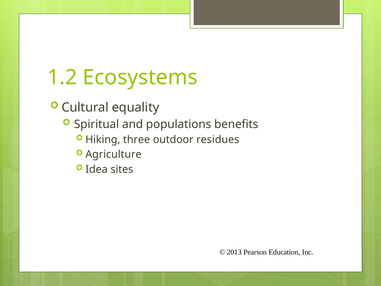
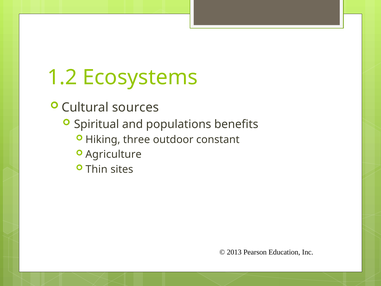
equality: equality -> sources
residues: residues -> constant
Idea: Idea -> Thin
